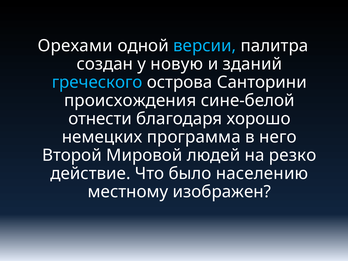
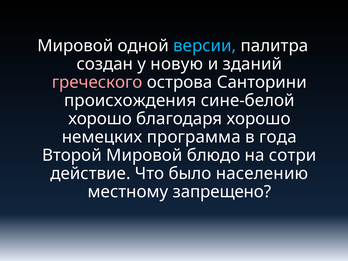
Орехами at (75, 46): Орехами -> Мировой
греческого colour: light blue -> pink
отнести at (100, 119): отнести -> хорошо
него: него -> года
людей: людей -> блюдо
резко: резко -> сотри
изображен: изображен -> запрещено
